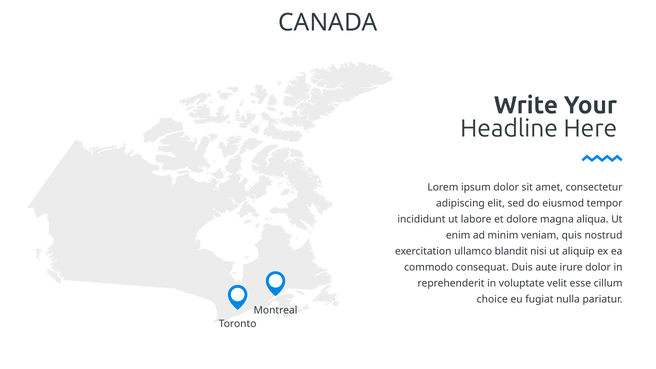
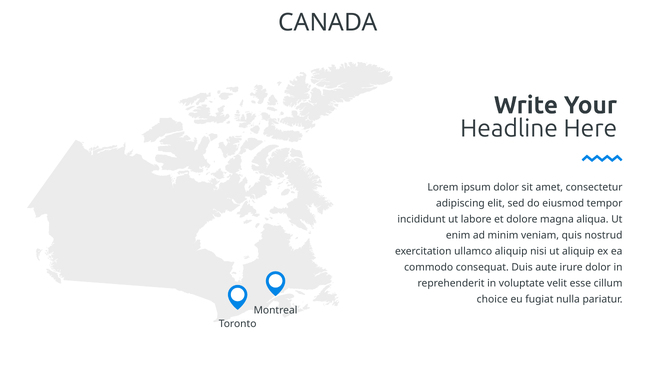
ullamco blandit: blandit -> aliquip
